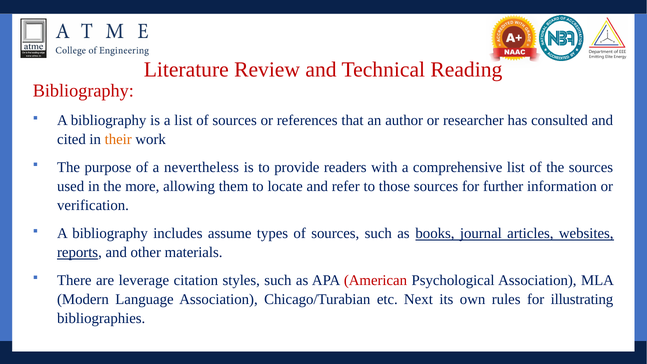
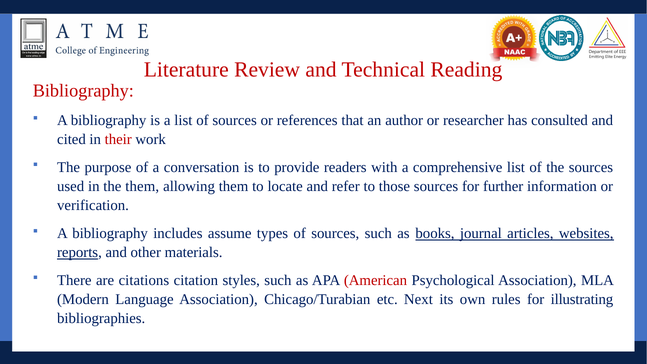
their colour: orange -> red
nevertheless: nevertheless -> conversation
the more: more -> them
leverage: leverage -> citations
